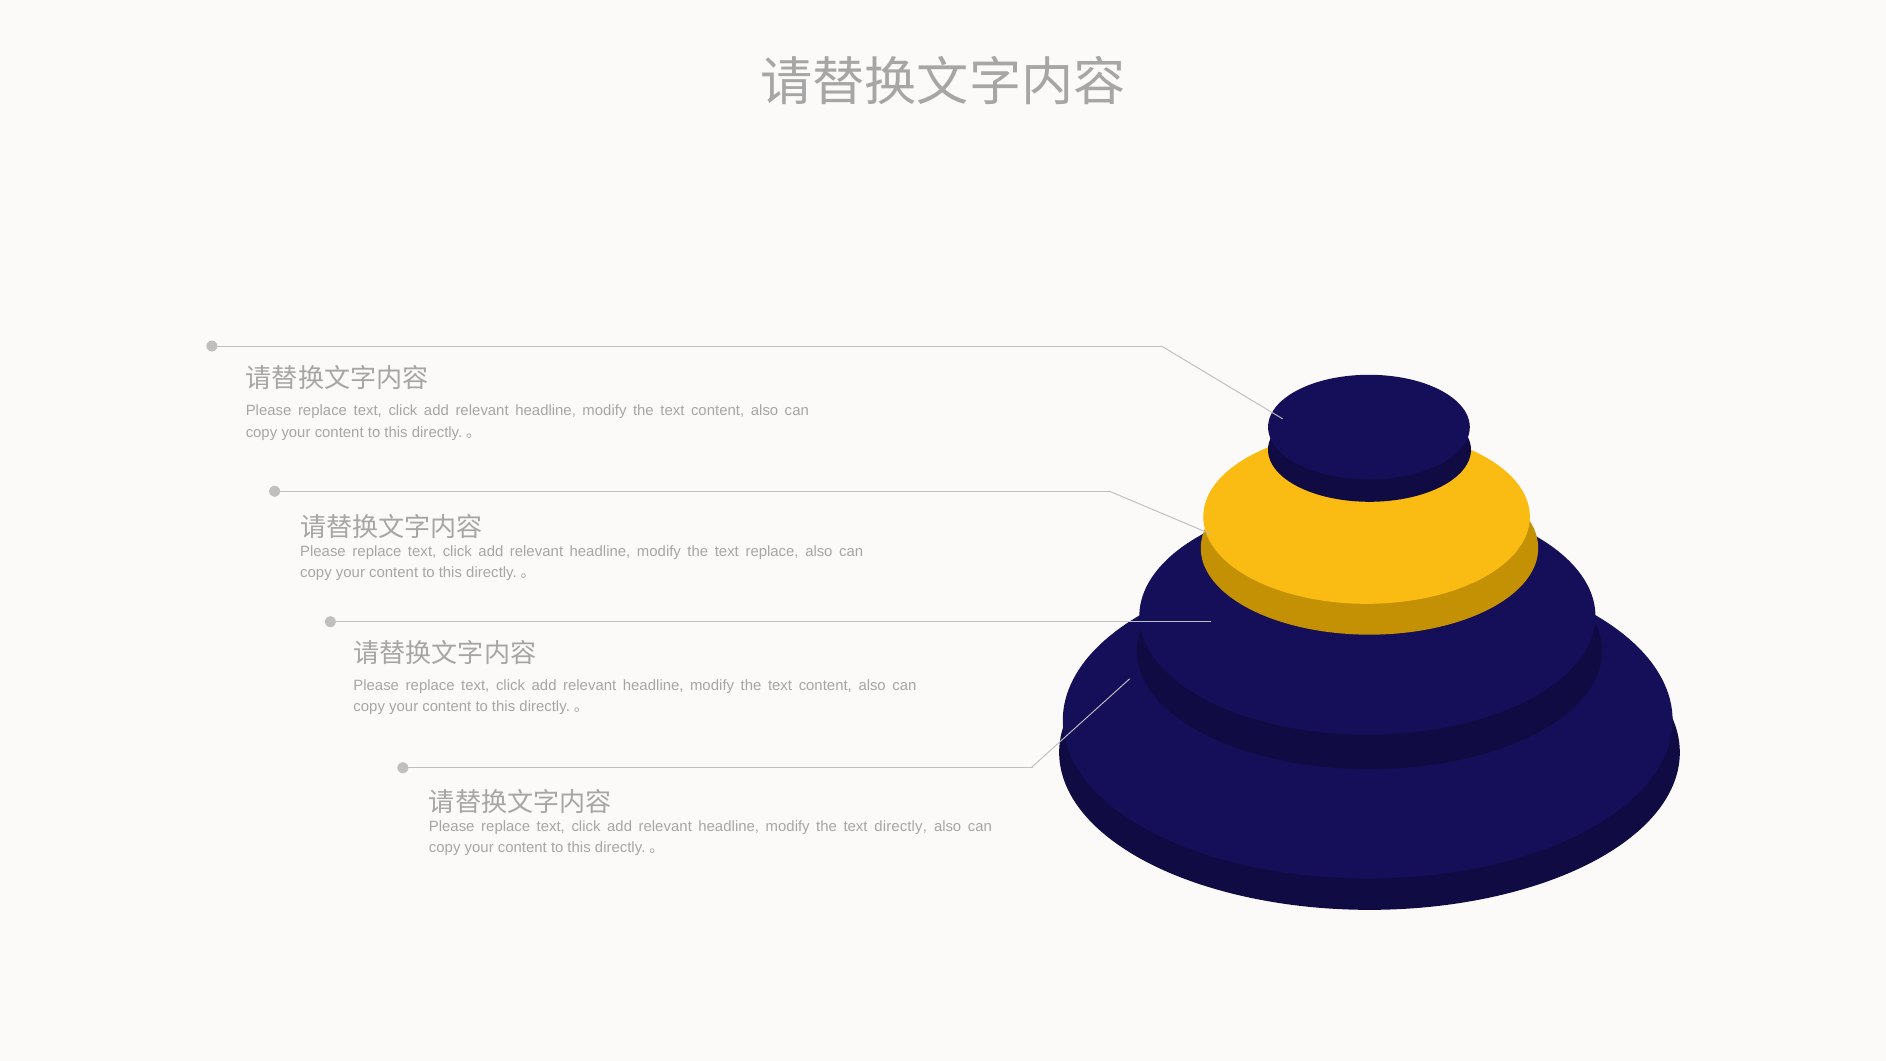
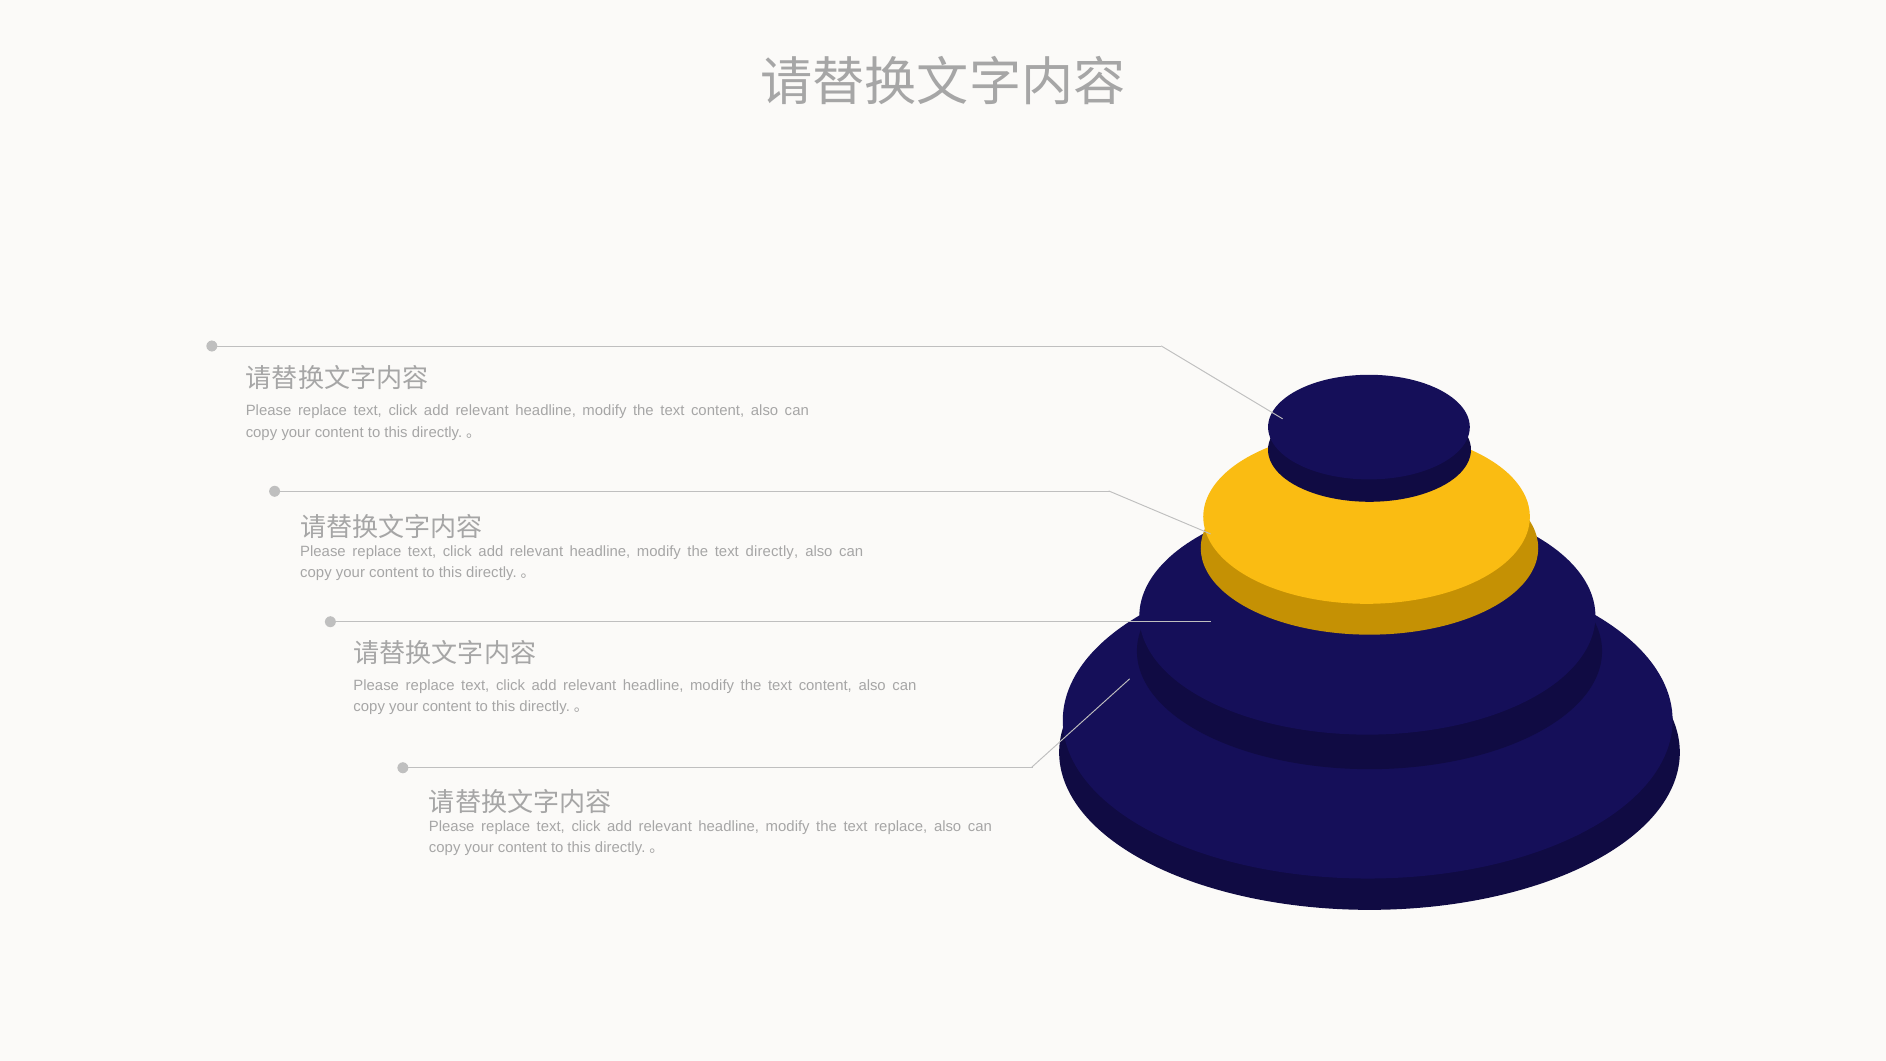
text replace: replace -> directly
text directly: directly -> replace
